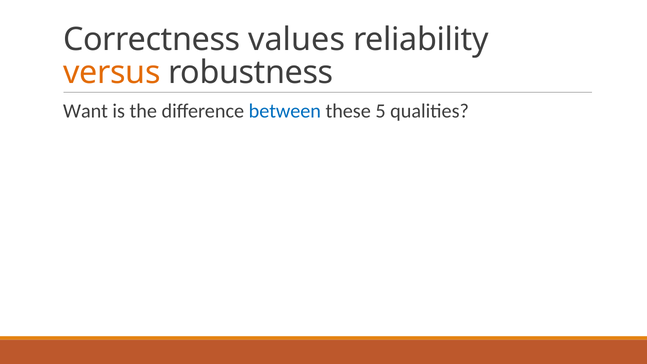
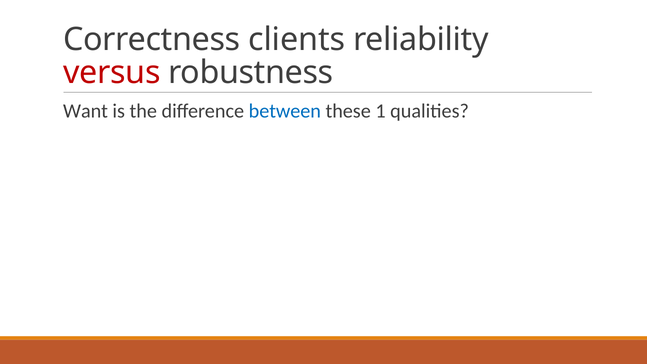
values: values -> clients
versus colour: orange -> red
5: 5 -> 1
